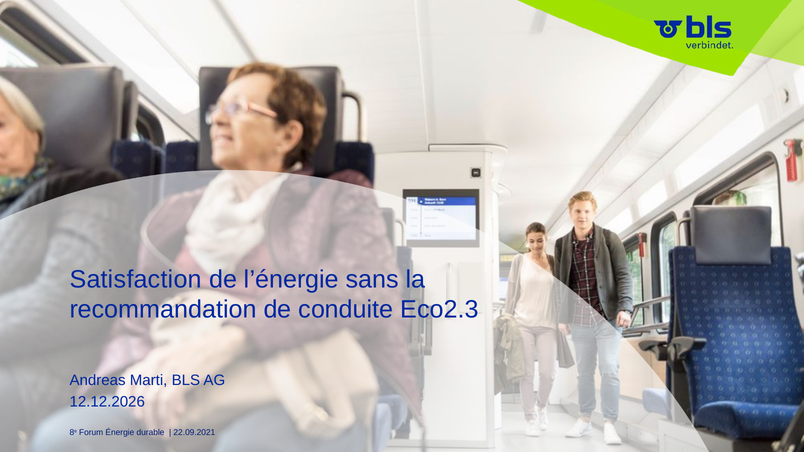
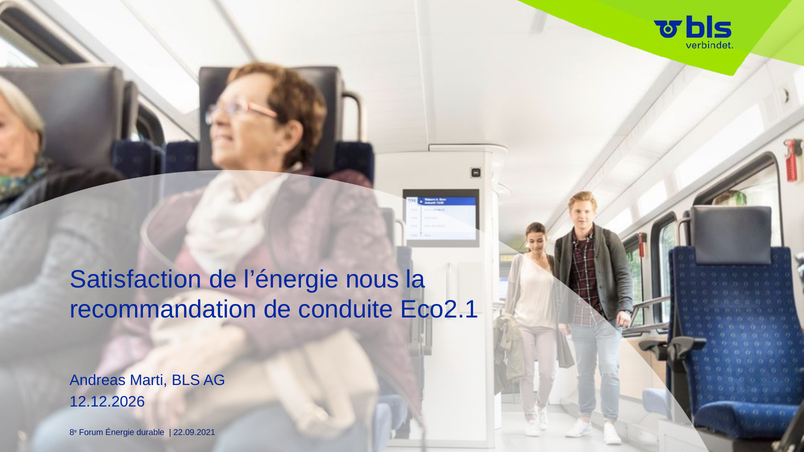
sans: sans -> nous
Eco2.3: Eco2.3 -> Eco2.1
